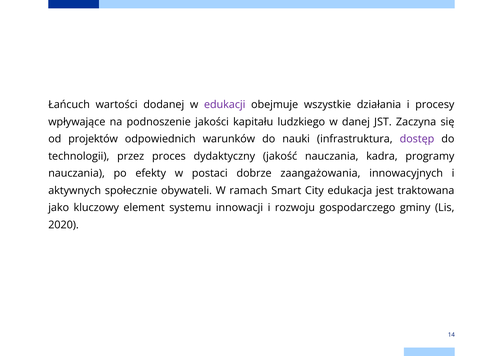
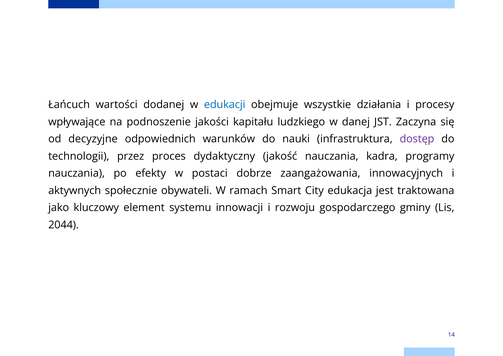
edukacji colour: purple -> blue
projektów: projektów -> decyzyjne
2020: 2020 -> 2044
